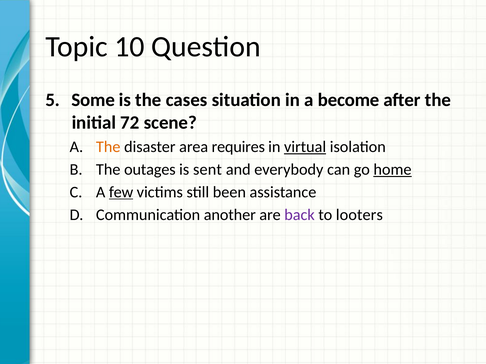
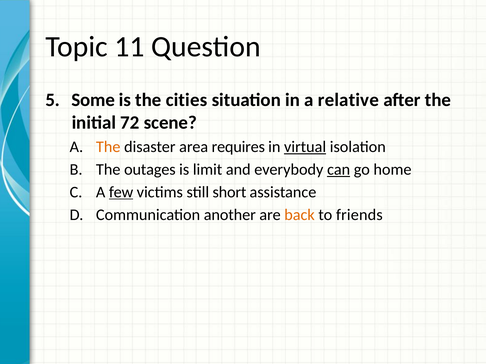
10: 10 -> 11
cases: cases -> cities
become: become -> relative
sent: sent -> limit
can underline: none -> present
home underline: present -> none
been: been -> short
back colour: purple -> orange
looters: looters -> friends
